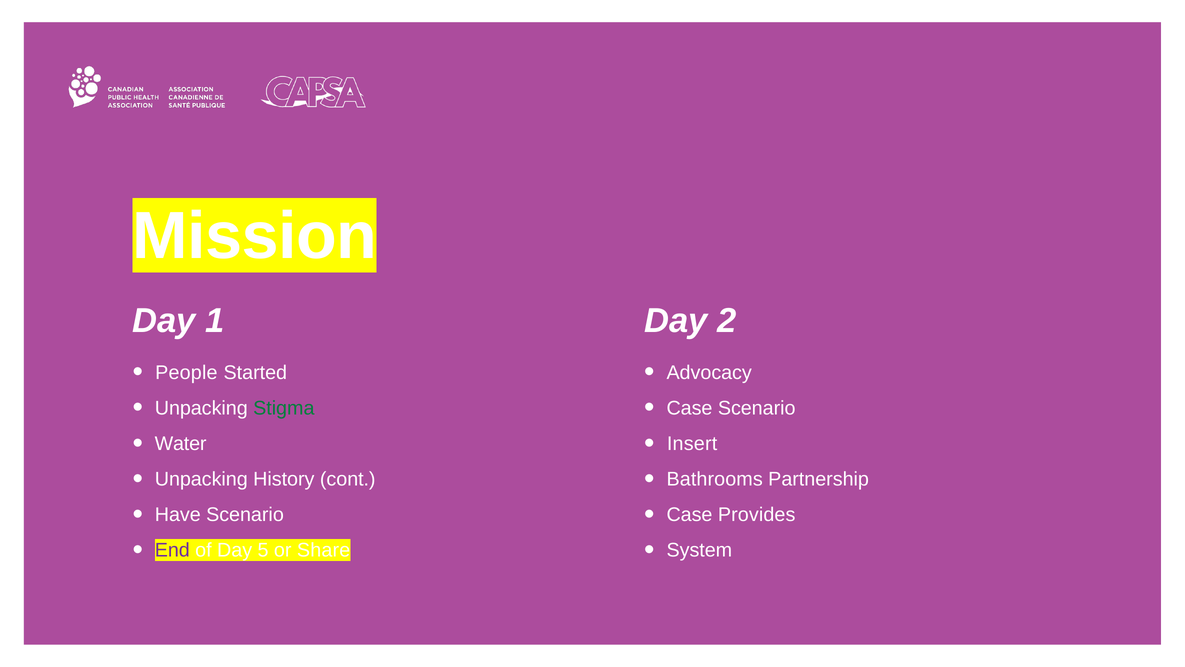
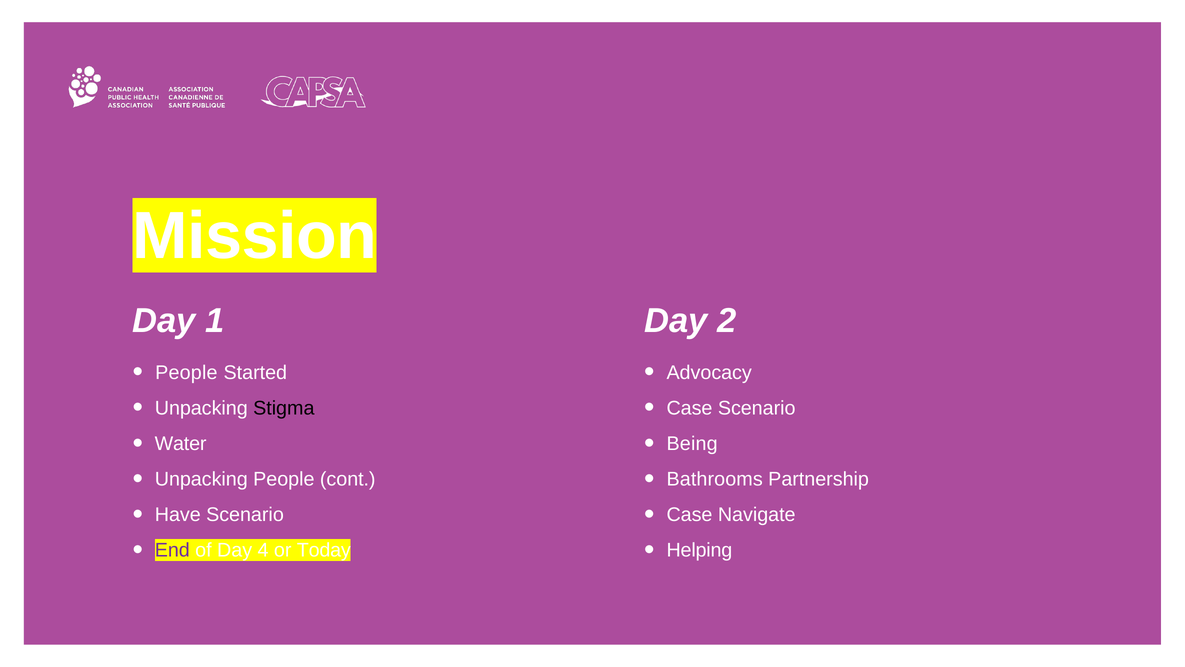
Stigma colour: green -> black
Insert: Insert -> Being
Unpacking History: History -> People
Provides: Provides -> Navigate
5: 5 -> 4
Share: Share -> Today
System: System -> Helping
